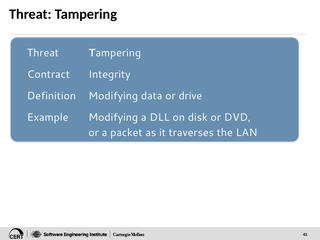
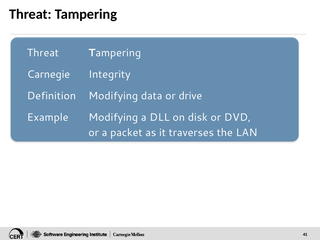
Contract: Contract -> Carnegie
